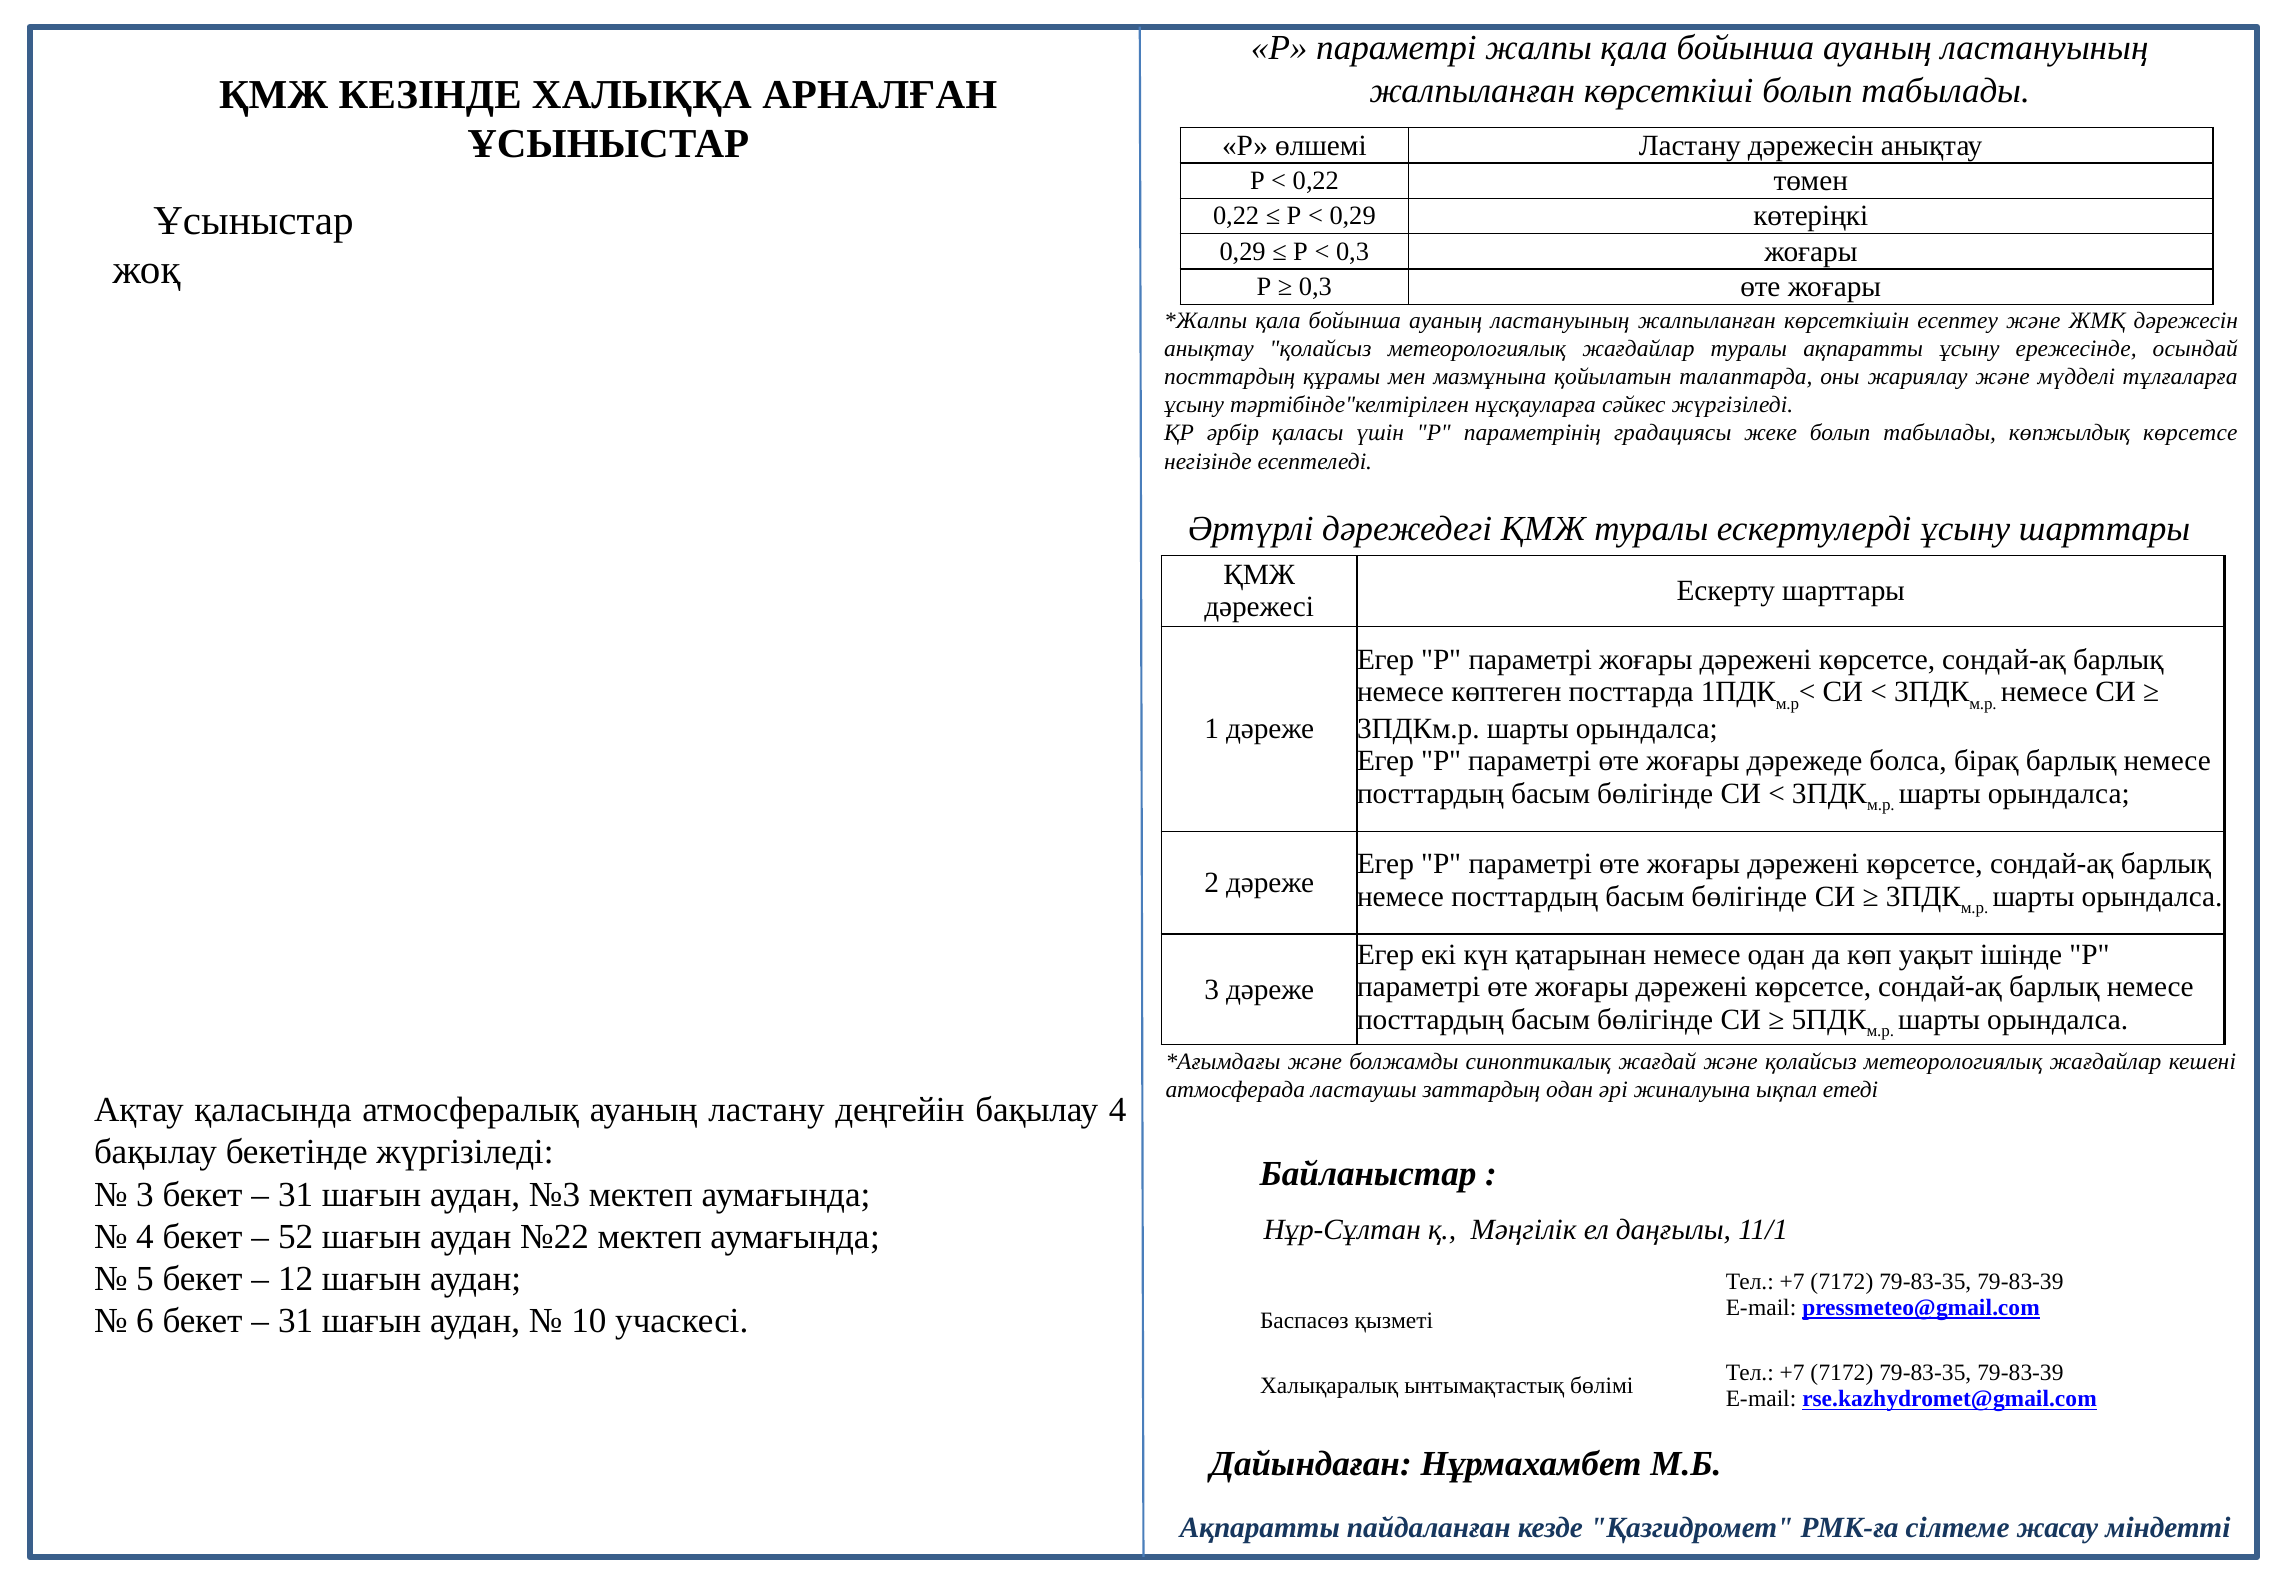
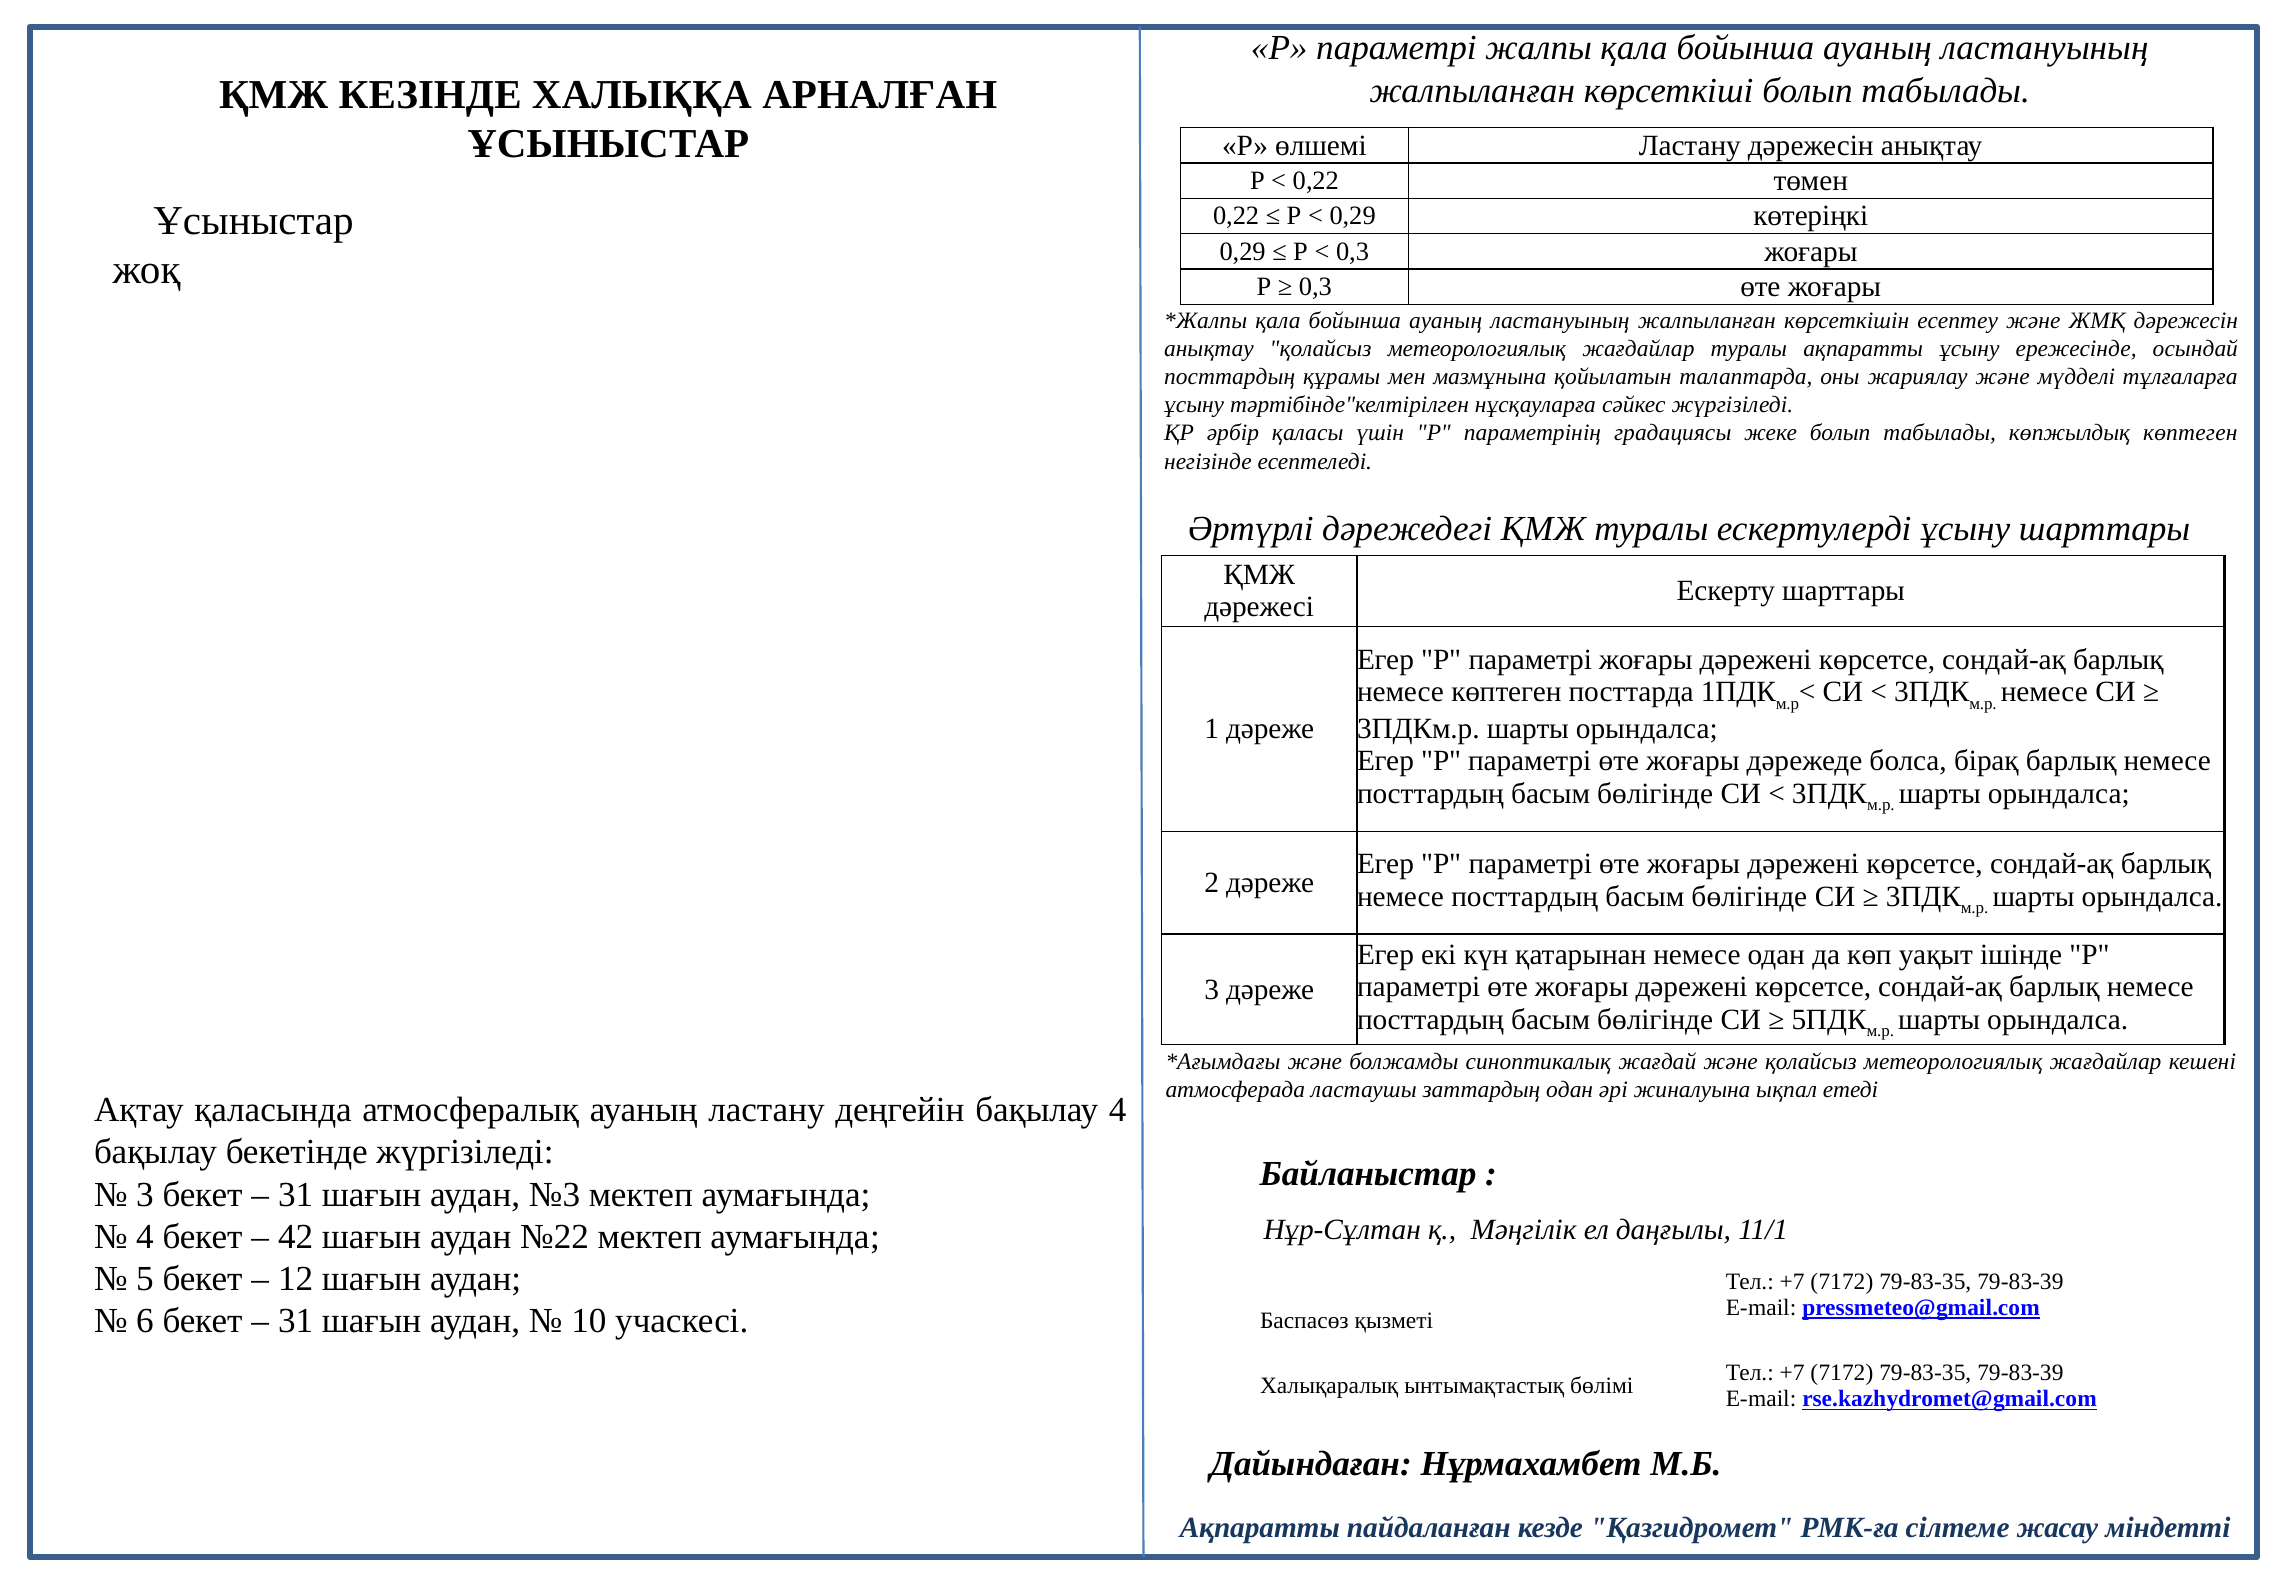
көпжылдық көрсетсе: көрсетсе -> көптеген
52: 52 -> 42
